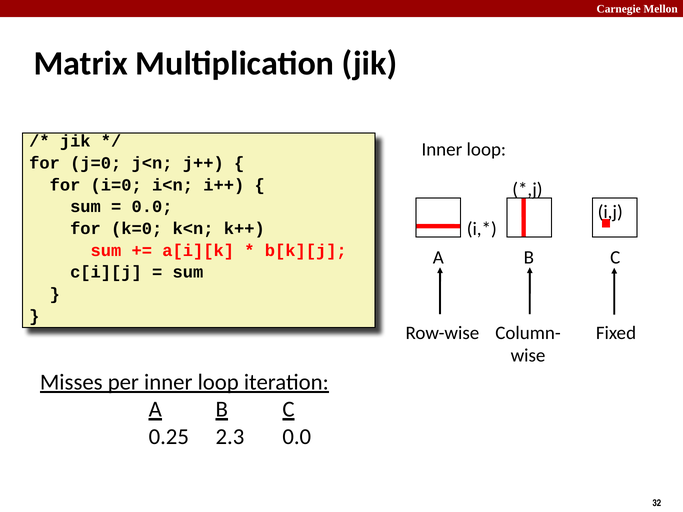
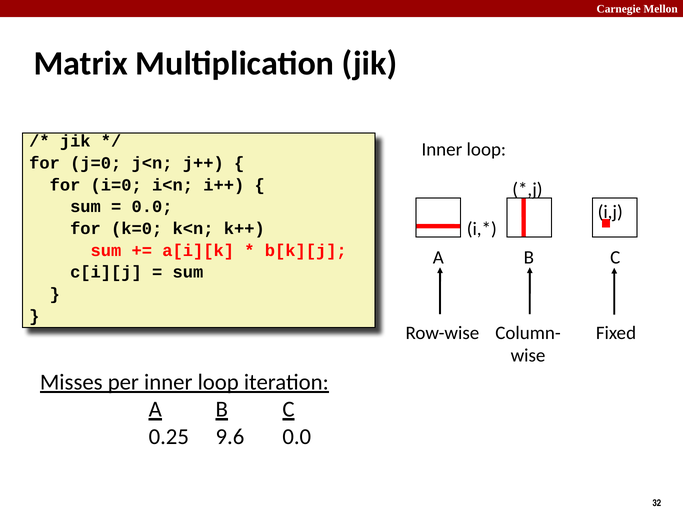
2.3: 2.3 -> 9.6
